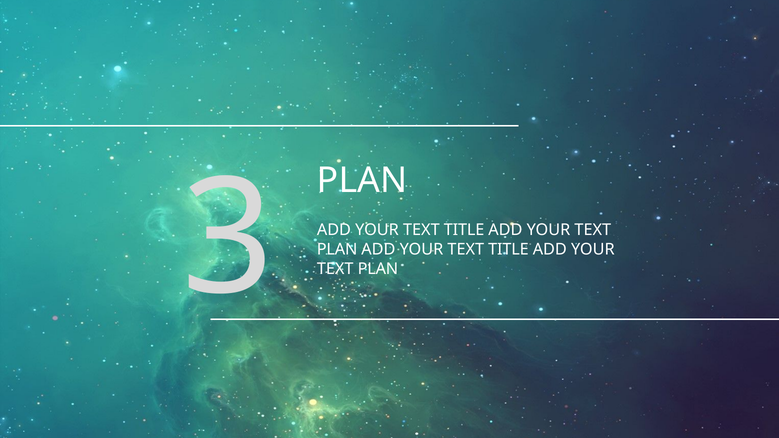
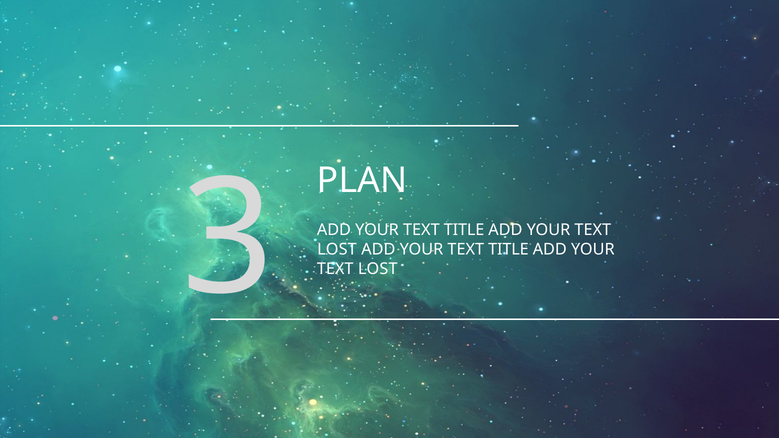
PLAN at (337, 250): PLAN -> LOST
PLAN at (378, 269): PLAN -> LOST
